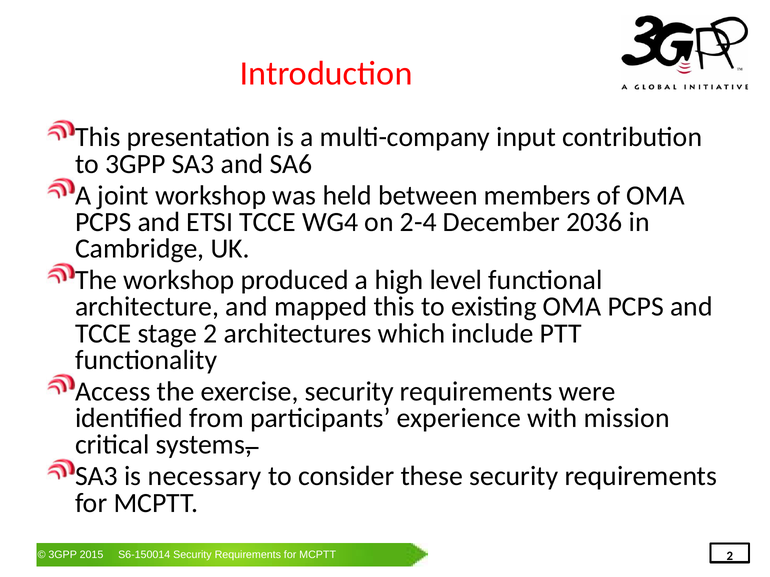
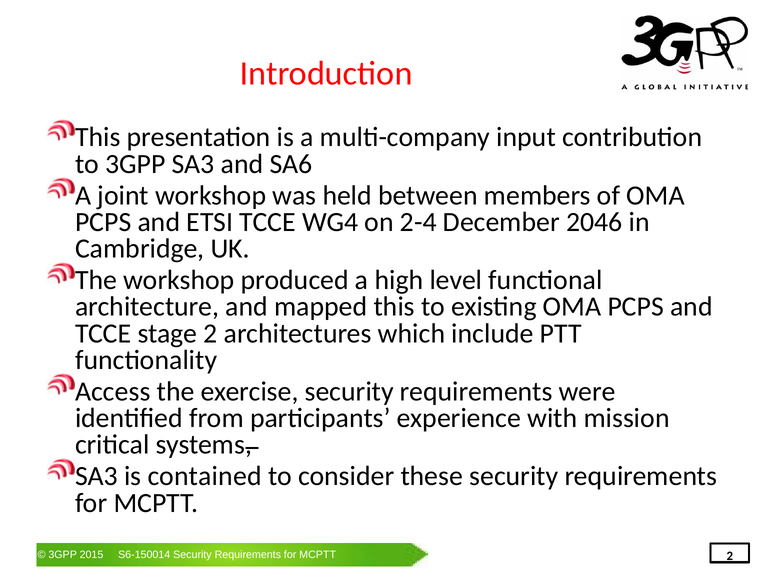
2036: 2036 -> 2046
necessary: necessary -> contained
